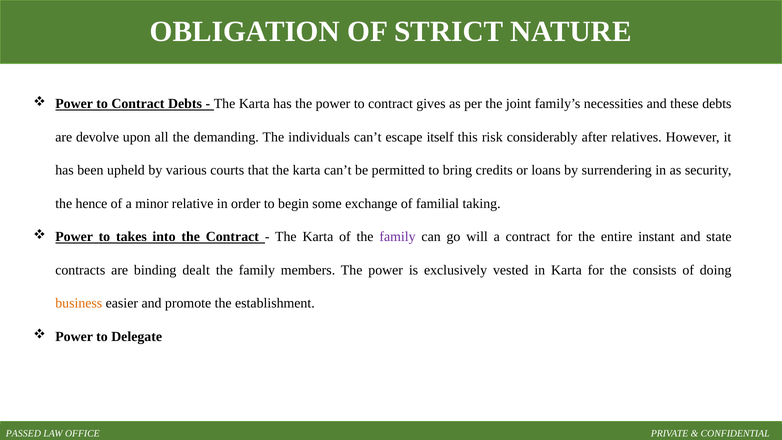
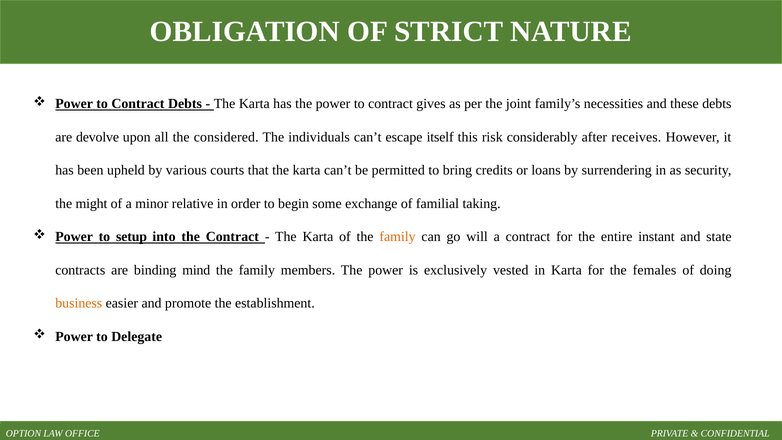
demanding: demanding -> considered
relatives: relatives -> receives
hence: hence -> might
takes: takes -> setup
family at (397, 237) colour: purple -> orange
dealt: dealt -> mind
consists: consists -> females
PASSED: PASSED -> OPTION
